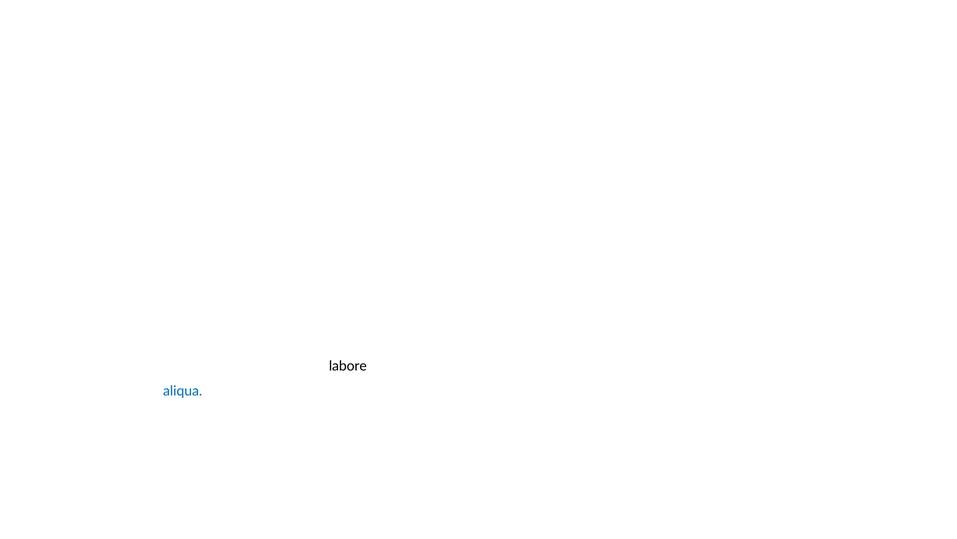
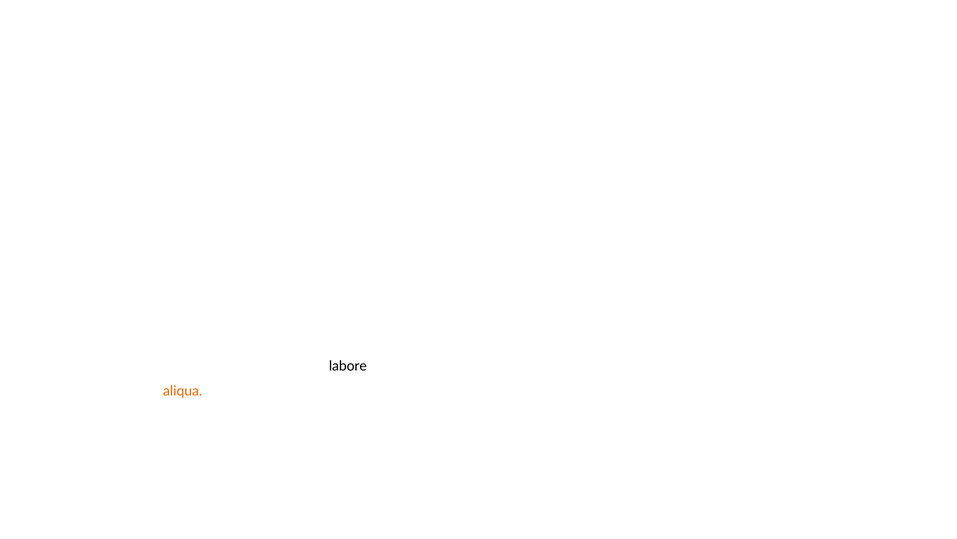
aliqua colour: blue -> orange
